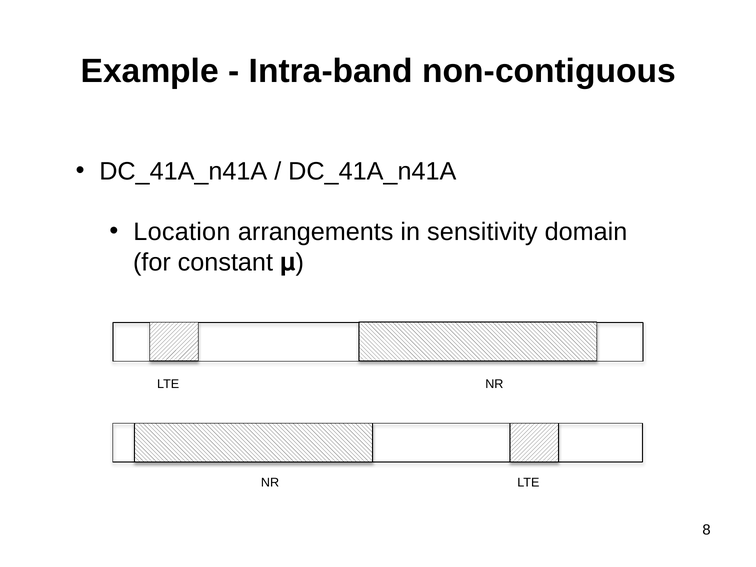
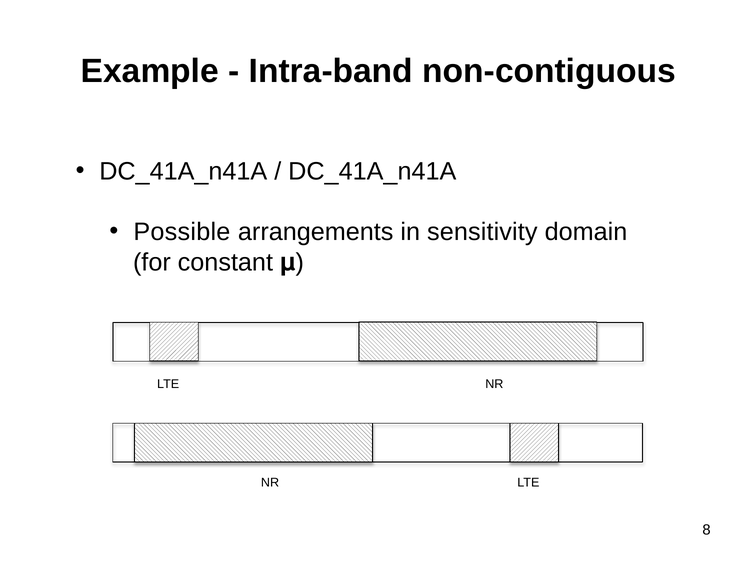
Location: Location -> Possible
